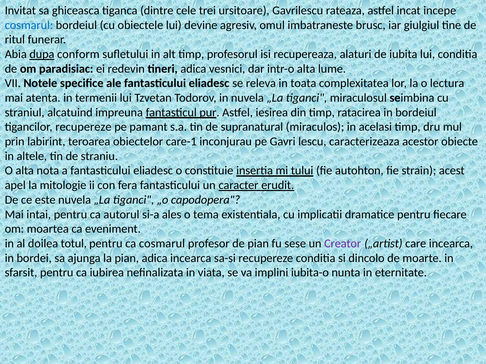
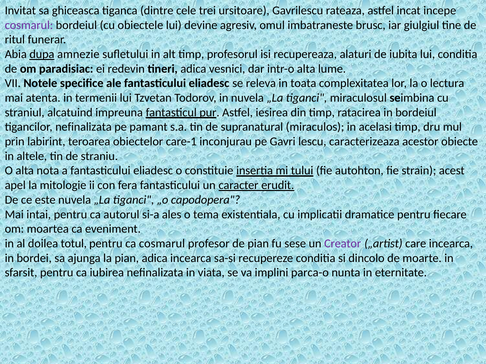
cosmarul at (29, 25) colour: blue -> purple
conform: conform -> amnezie
tigancilor recupereze: recupereze -> nefinalizata
iubita-o: iubita-o -> parca-o
